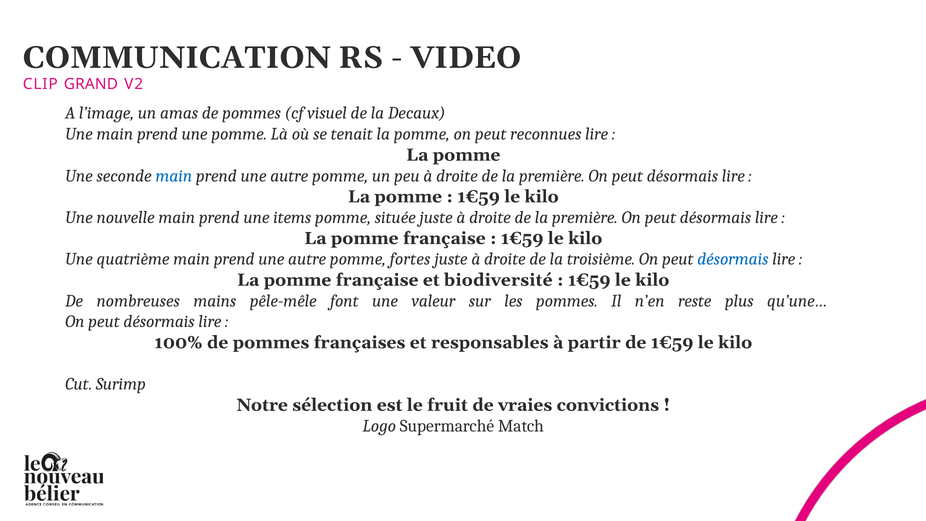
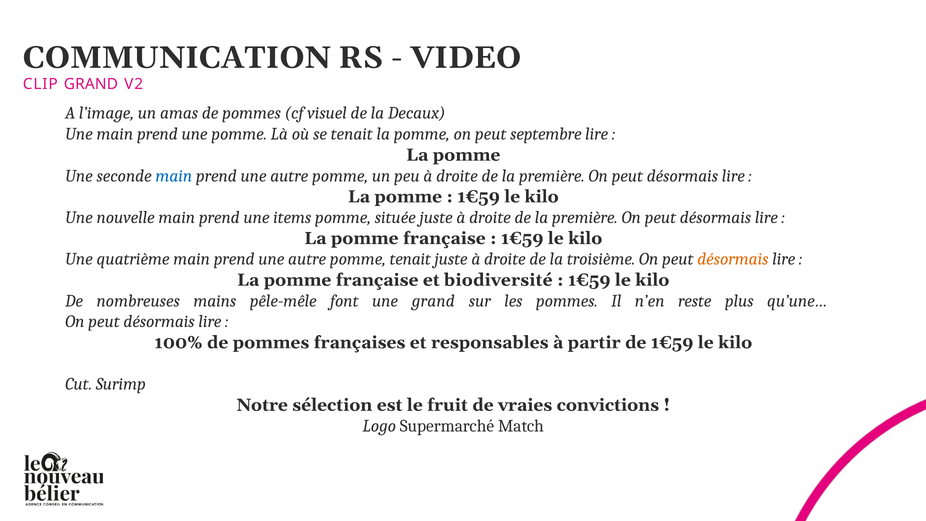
reconnues: reconnues -> septembre
pomme fortes: fortes -> tenait
désormais at (733, 259) colour: blue -> orange
une valeur: valeur -> grand
